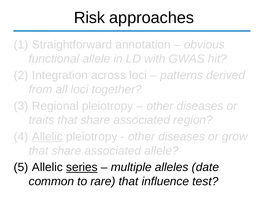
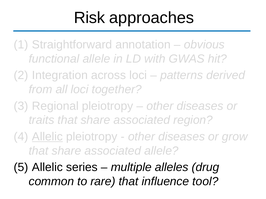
series underline: present -> none
date: date -> drug
test: test -> tool
